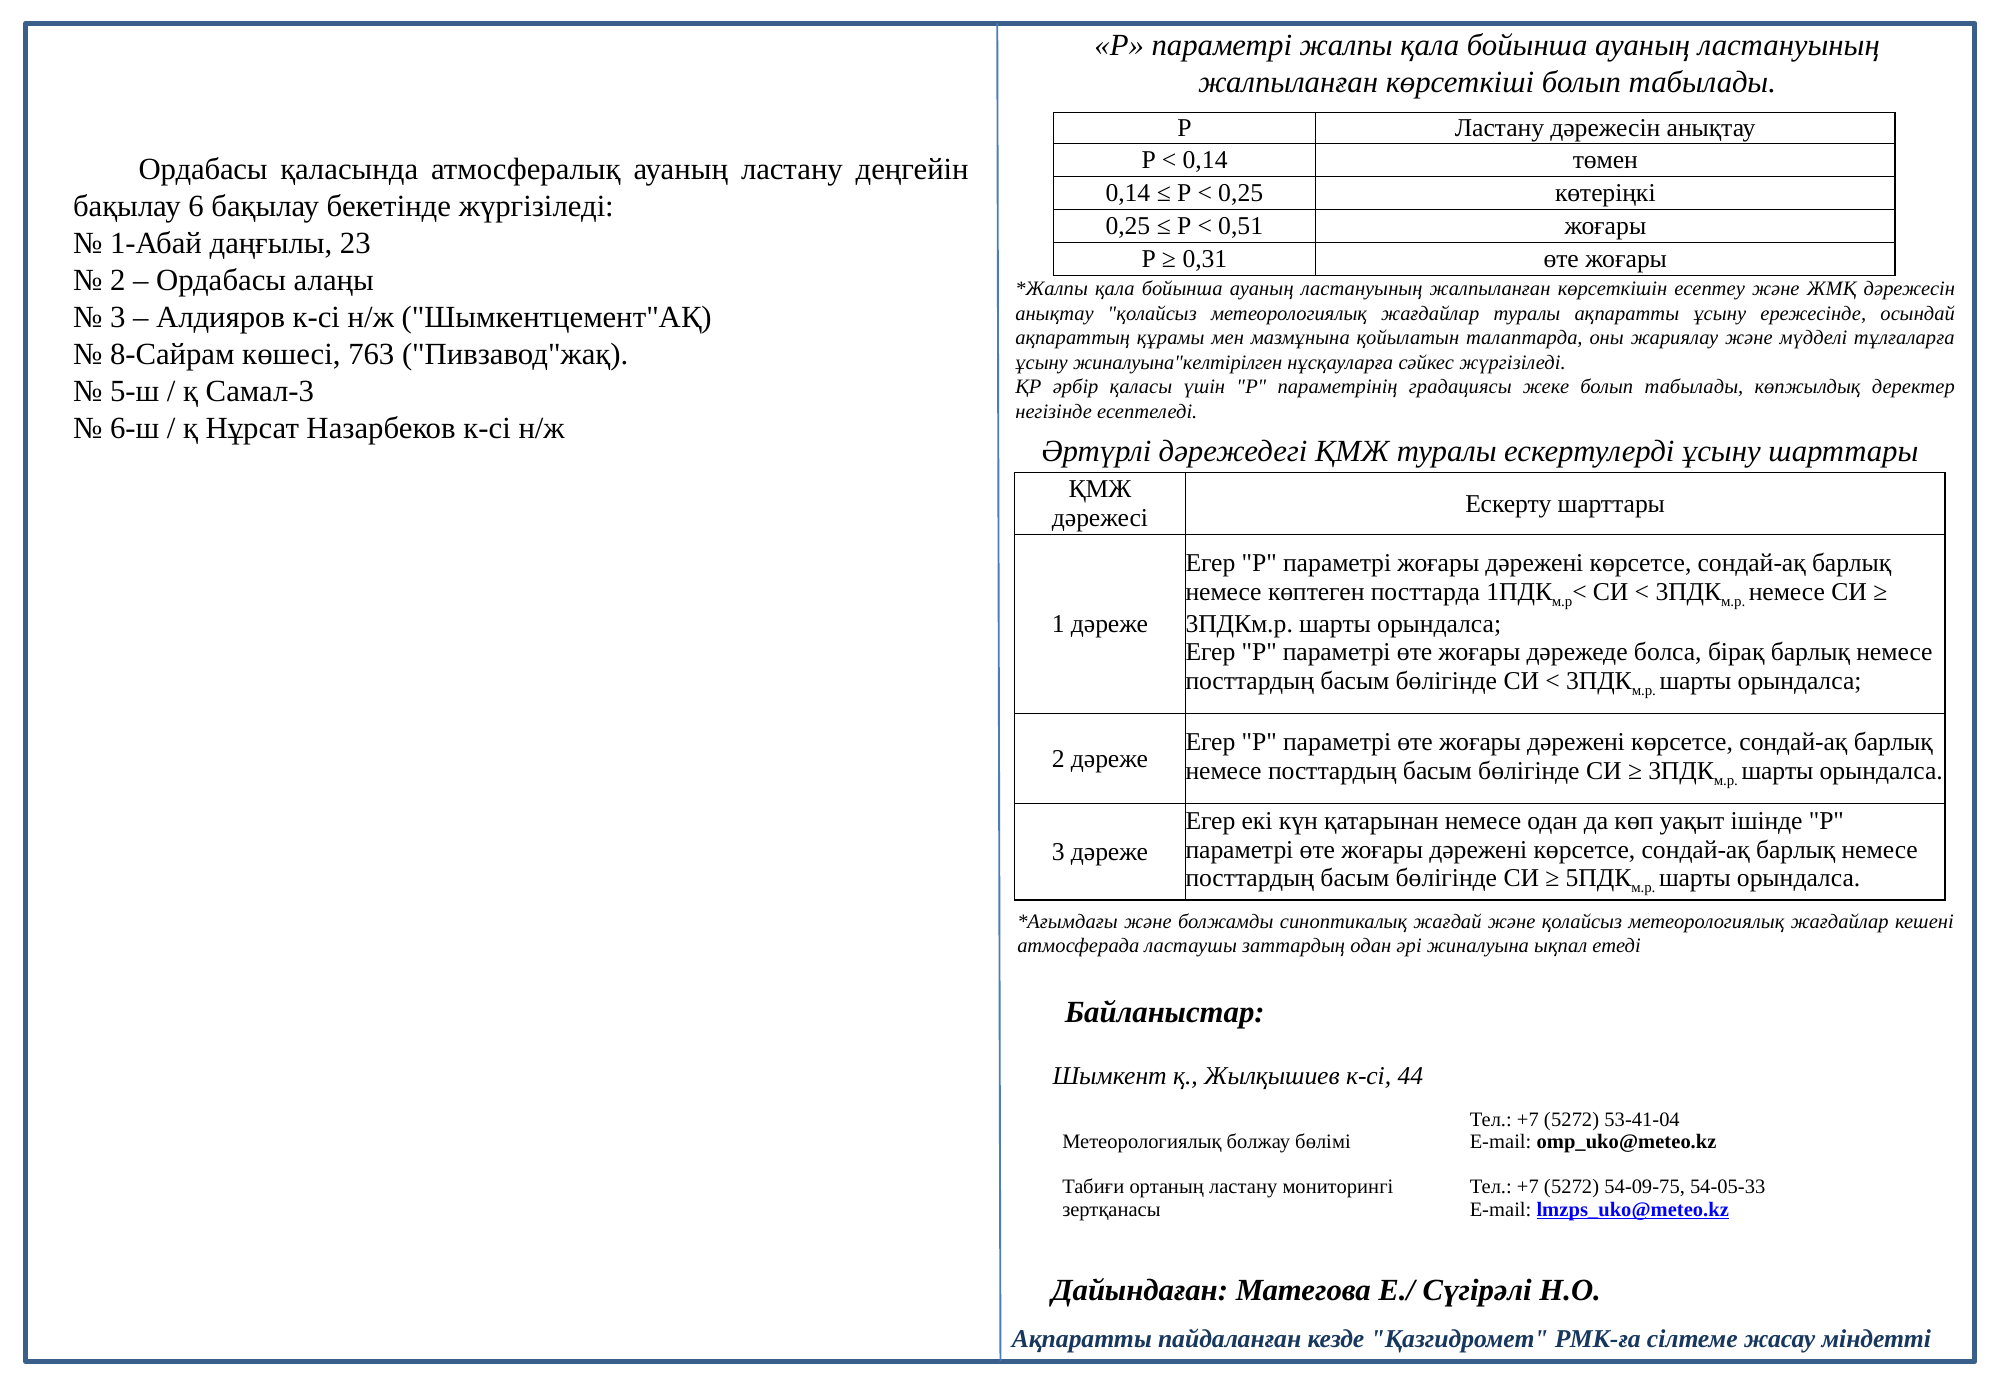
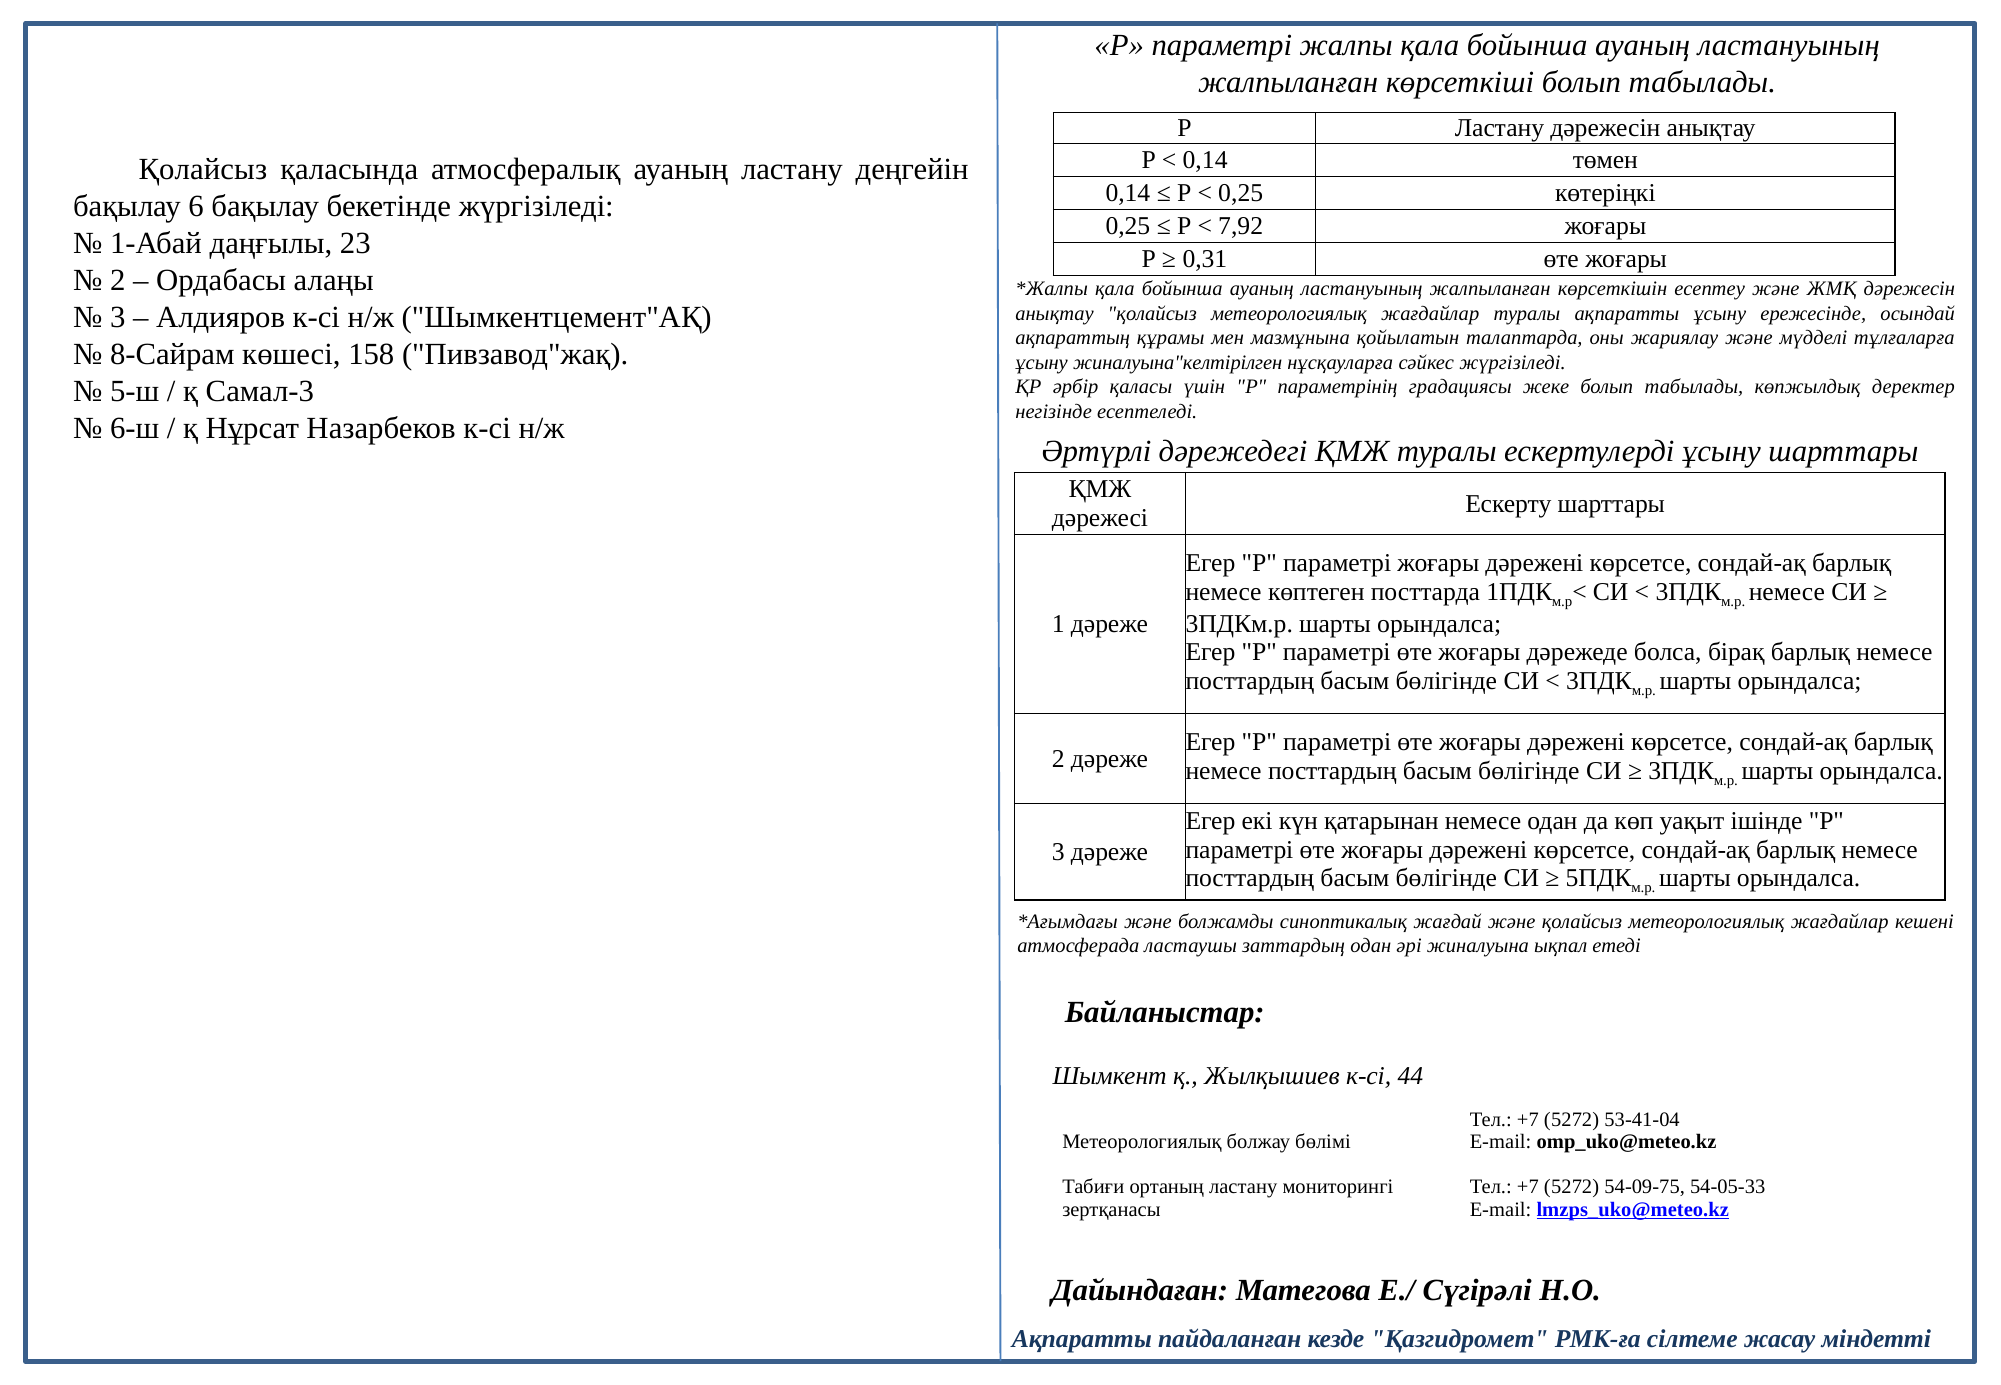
Ордабасы at (203, 170): Ордабасы -> Қолайсыз
0,51: 0,51 -> 7,92
763: 763 -> 158
